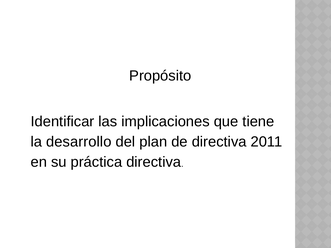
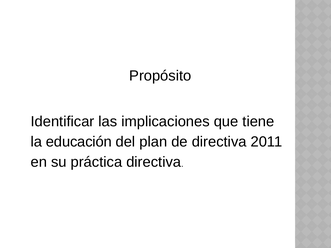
desarrollo: desarrollo -> educación
